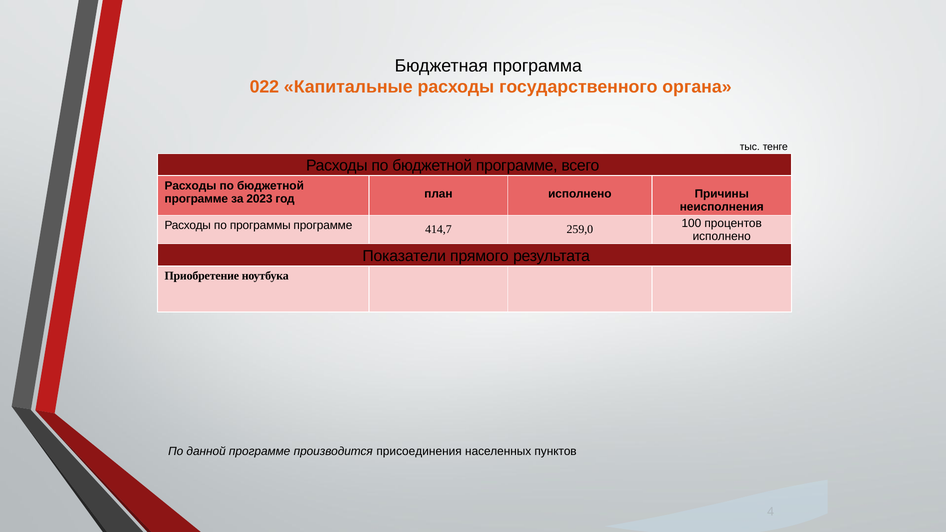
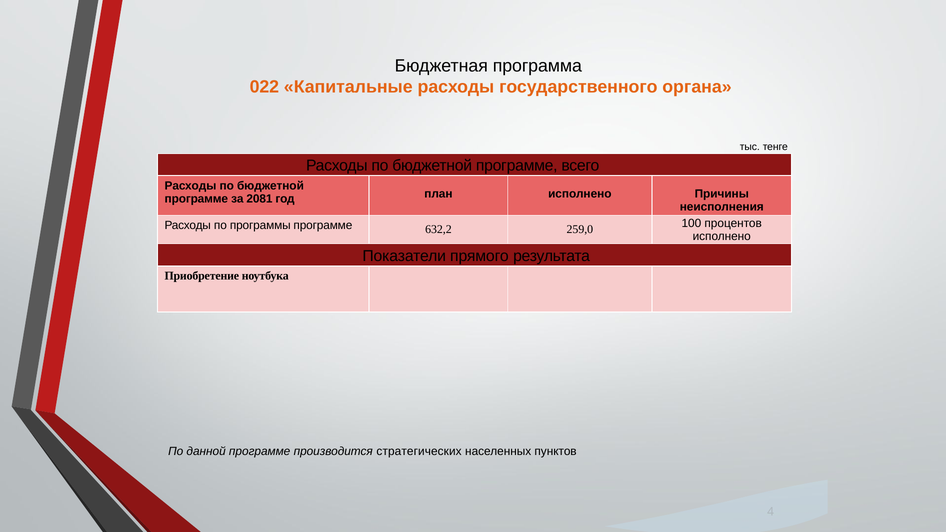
2023: 2023 -> 2081
414,7: 414,7 -> 632,2
присоединения: присоединения -> стратегических
